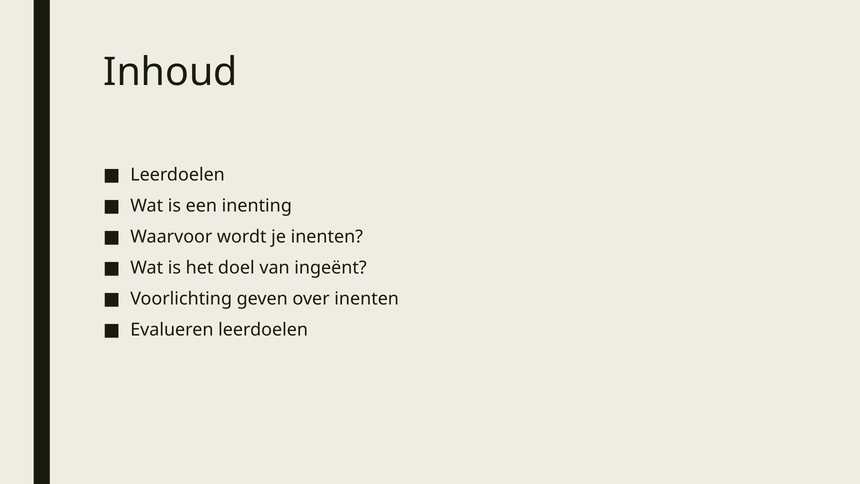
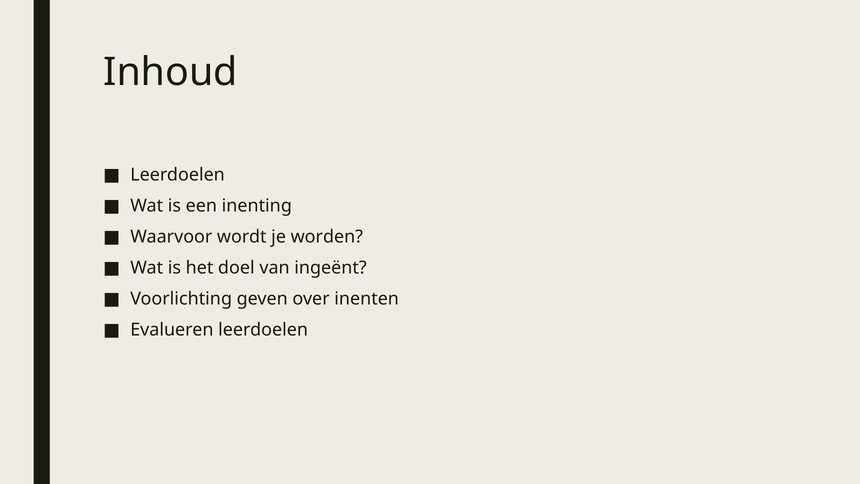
je inenten: inenten -> worden
